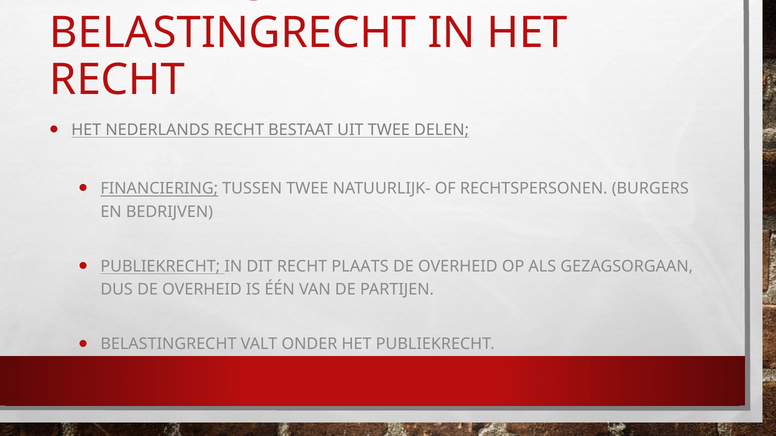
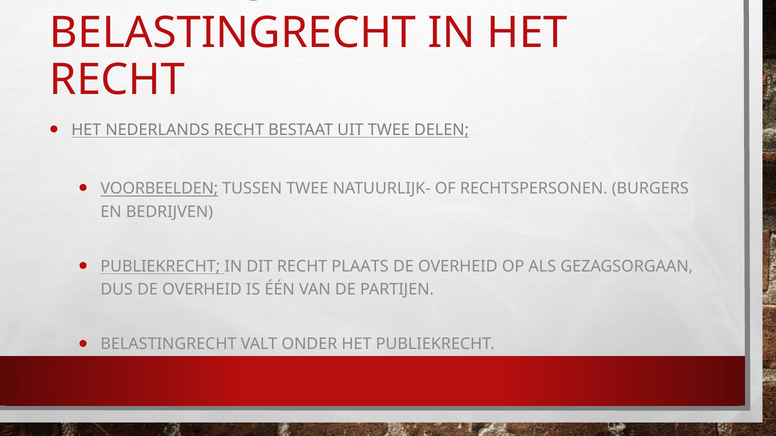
FINANCIERING: FINANCIERING -> VOORBEELDEN
